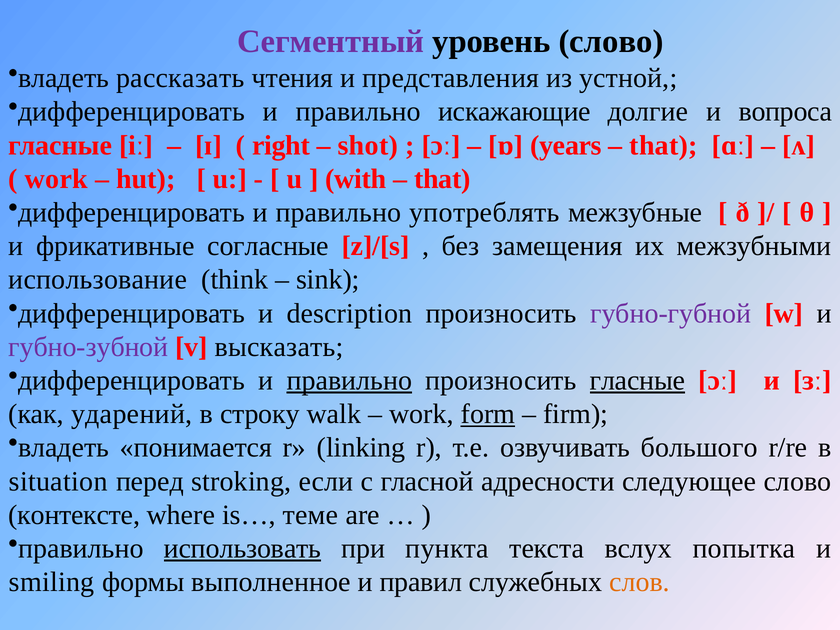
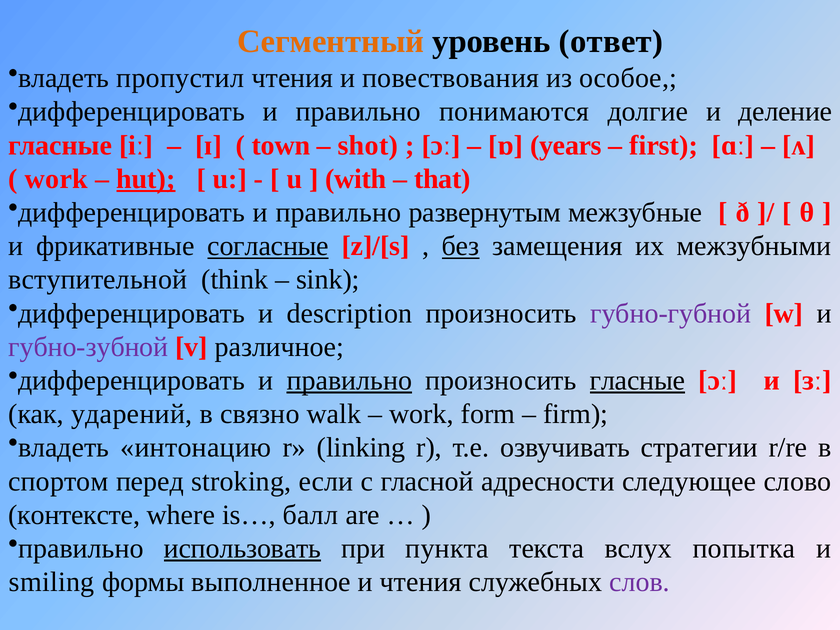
Сегментный colour: purple -> orange
уровень слово: слово -> ответ
рассказать: рассказать -> пропустил
представления: представления -> повествования
устной: устной -> особое
искажающие: искажающие -> понимаются
вопроса: вопроса -> деление
right: right -> town
that at (664, 145): that -> first
hut underline: none -> present
употреблять: употреблять -> развернутым
согласные underline: none -> present
без underline: none -> present
использование: использование -> вступительной
высказать: высказать -> различное
строку: строку -> связно
form underline: present -> none
понимается: понимается -> интонацию
большого: большого -> стратегии
situation: situation -> спортом
теме: теме -> балл
и правил: правил -> чтения
слов colour: orange -> purple
